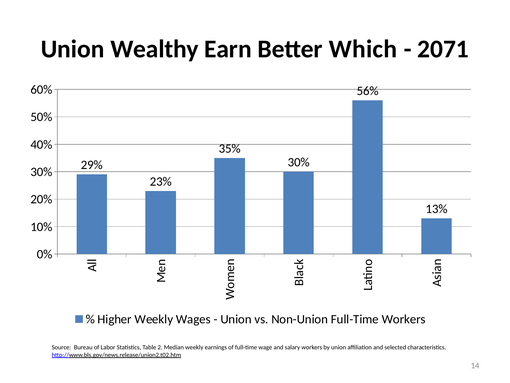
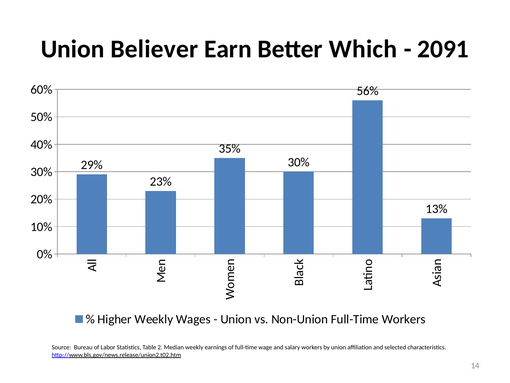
Wealthy: Wealthy -> Believer
2071: 2071 -> 2091
